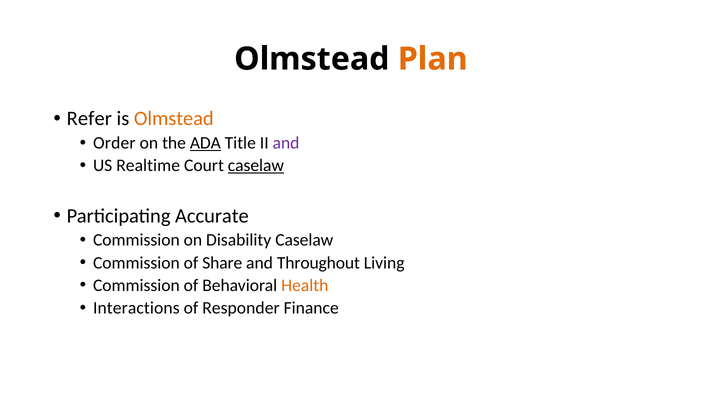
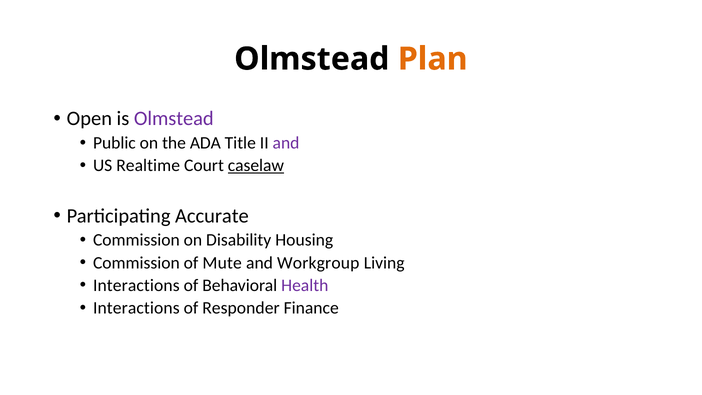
Refer: Refer -> Open
Olmstead at (174, 119) colour: orange -> purple
Order: Order -> Public
ADA underline: present -> none
Disability Caselaw: Caselaw -> Housing
Share: Share -> Mute
Throughout: Throughout -> Workgroup
Commission at (136, 285): Commission -> Interactions
Health colour: orange -> purple
